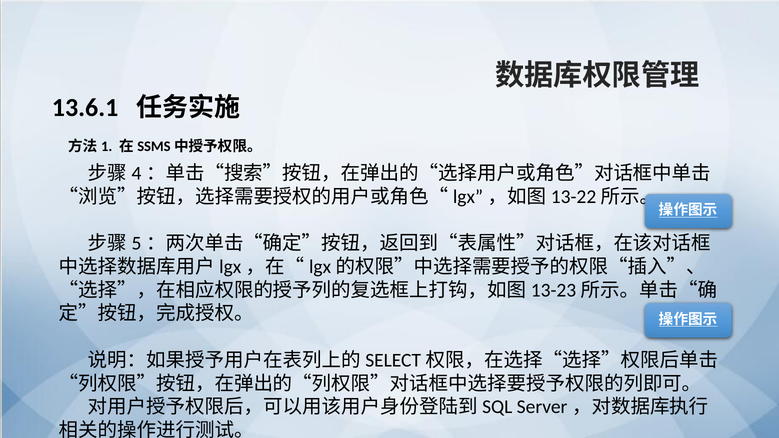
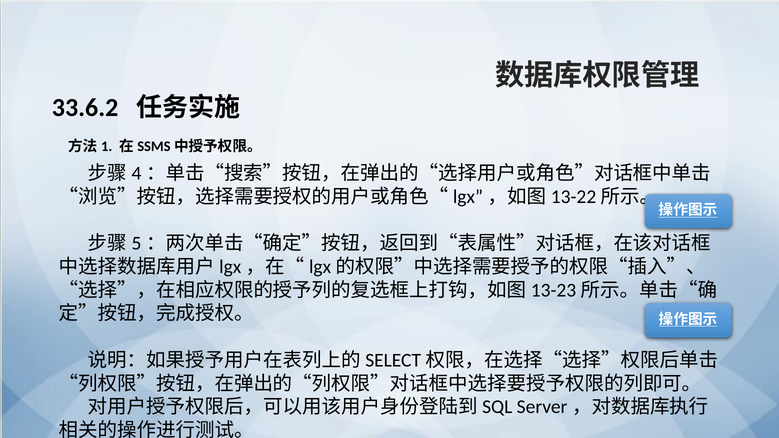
13.6.1: 13.6.1 -> 33.6.2
